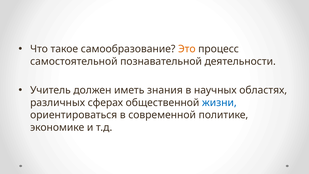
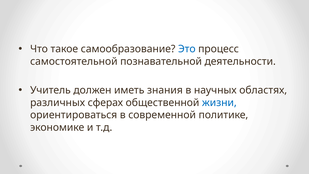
Это colour: orange -> blue
